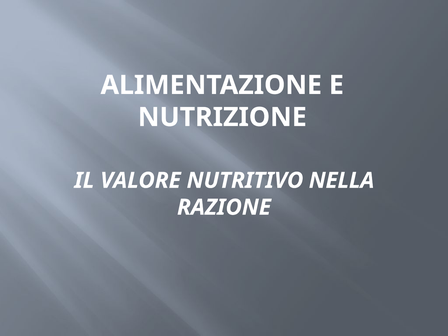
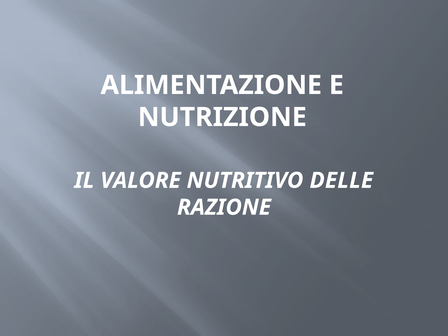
NELLA: NELLA -> DELLE
